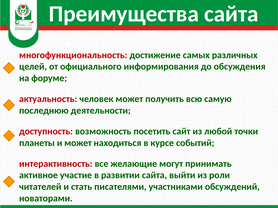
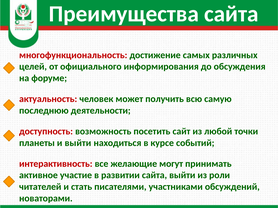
и может: может -> выйти
